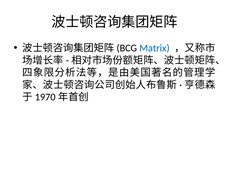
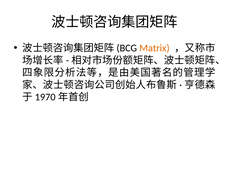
Matrix colour: blue -> orange
